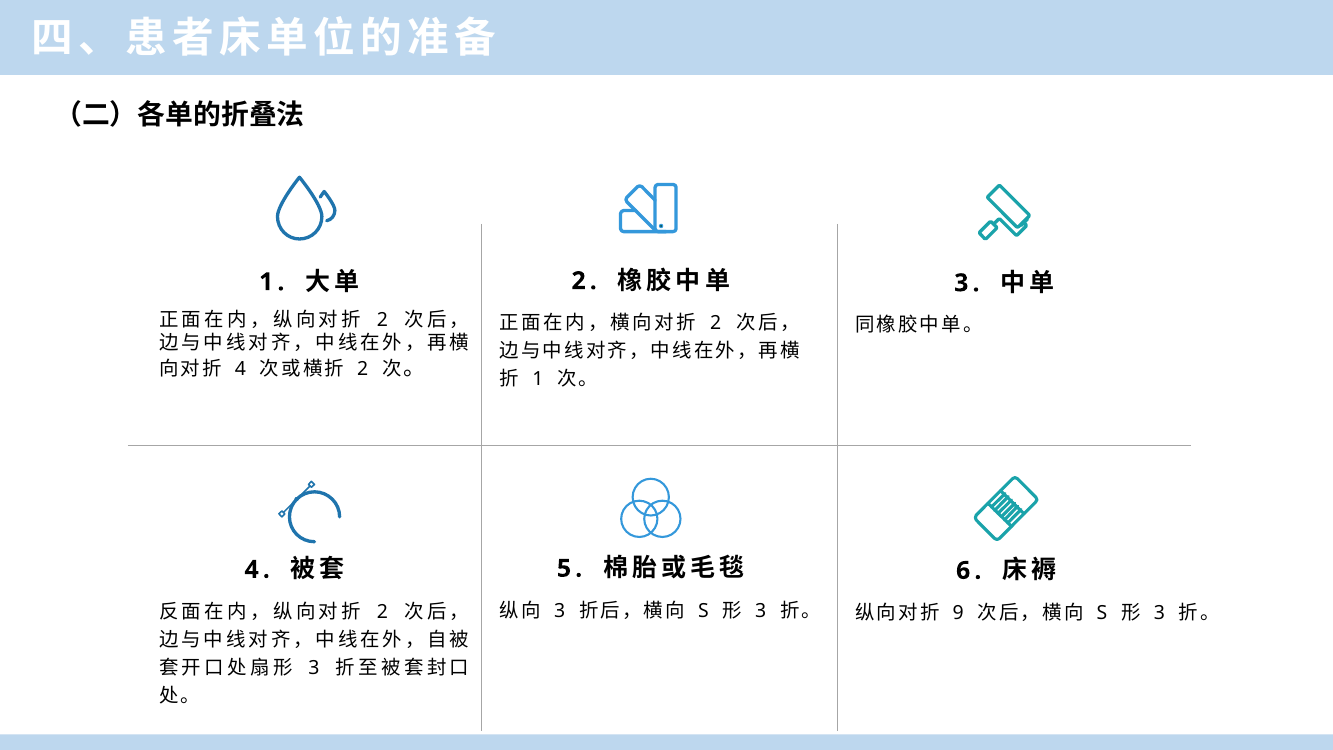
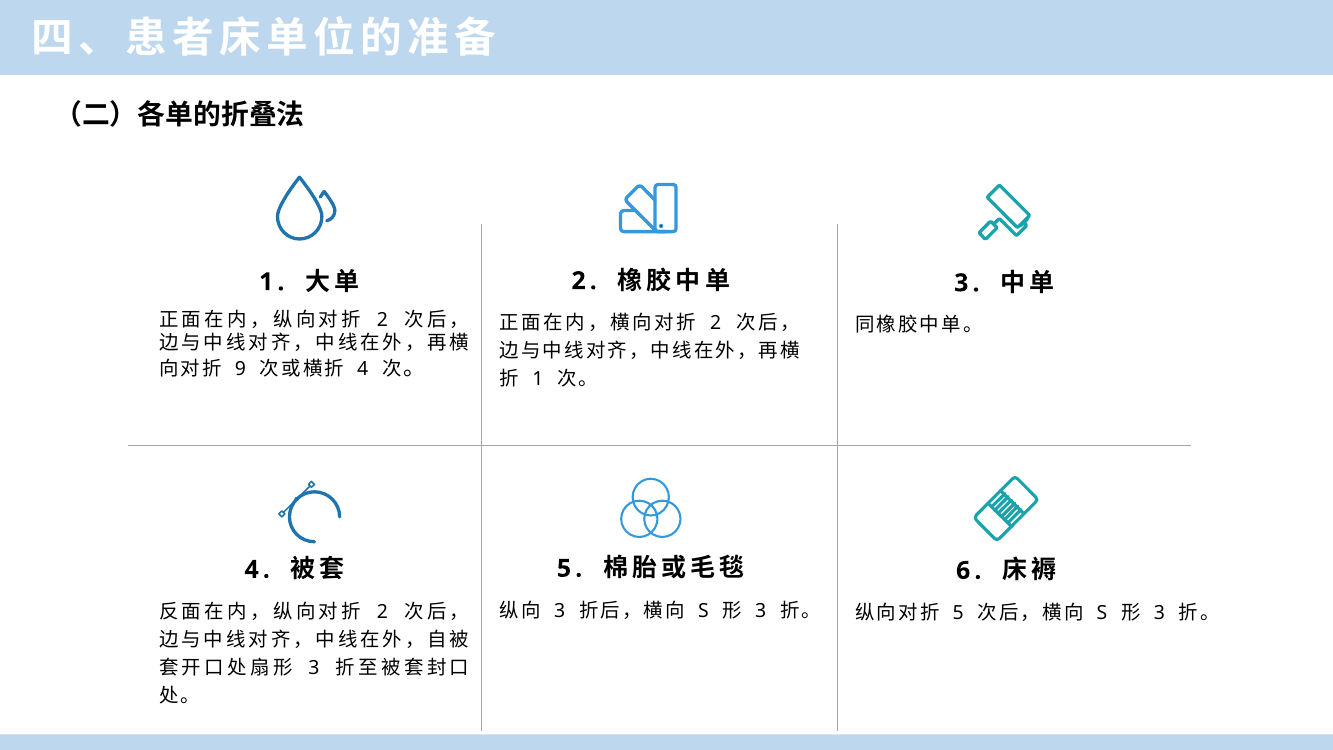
4 at (240, 369): 4 -> 9
2 at (363, 369): 2 -> 4
9 at (958, 613): 9 -> 5
